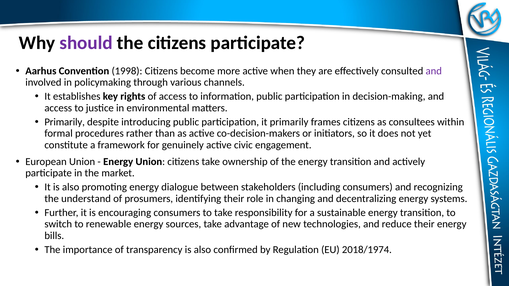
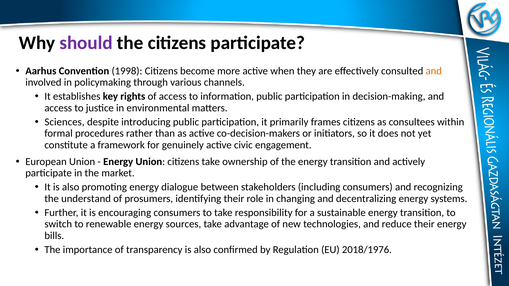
and at (434, 71) colour: purple -> orange
Primarily at (65, 122): Primarily -> Sciences
2018/1974: 2018/1974 -> 2018/1976
